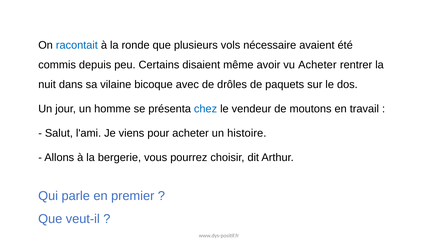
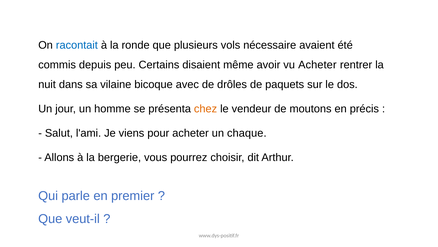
chez colour: blue -> orange
travail: travail -> précis
histoire: histoire -> chaque
